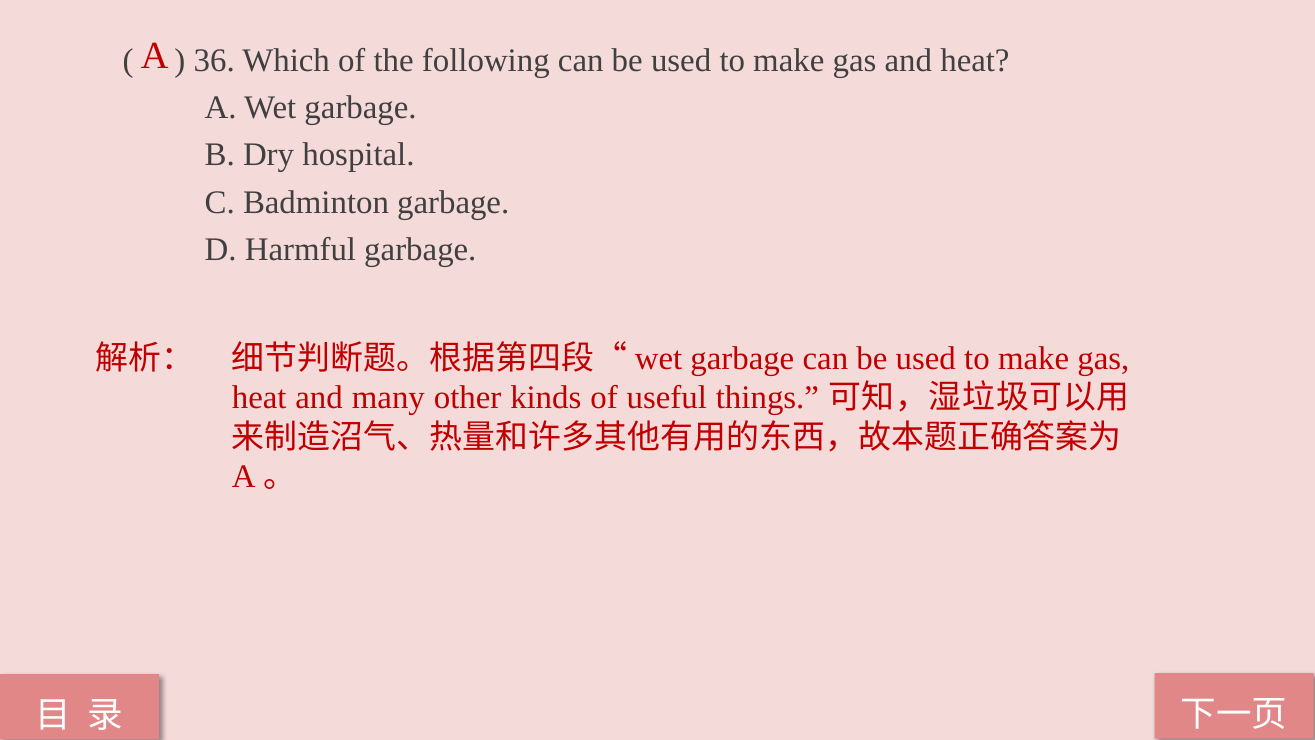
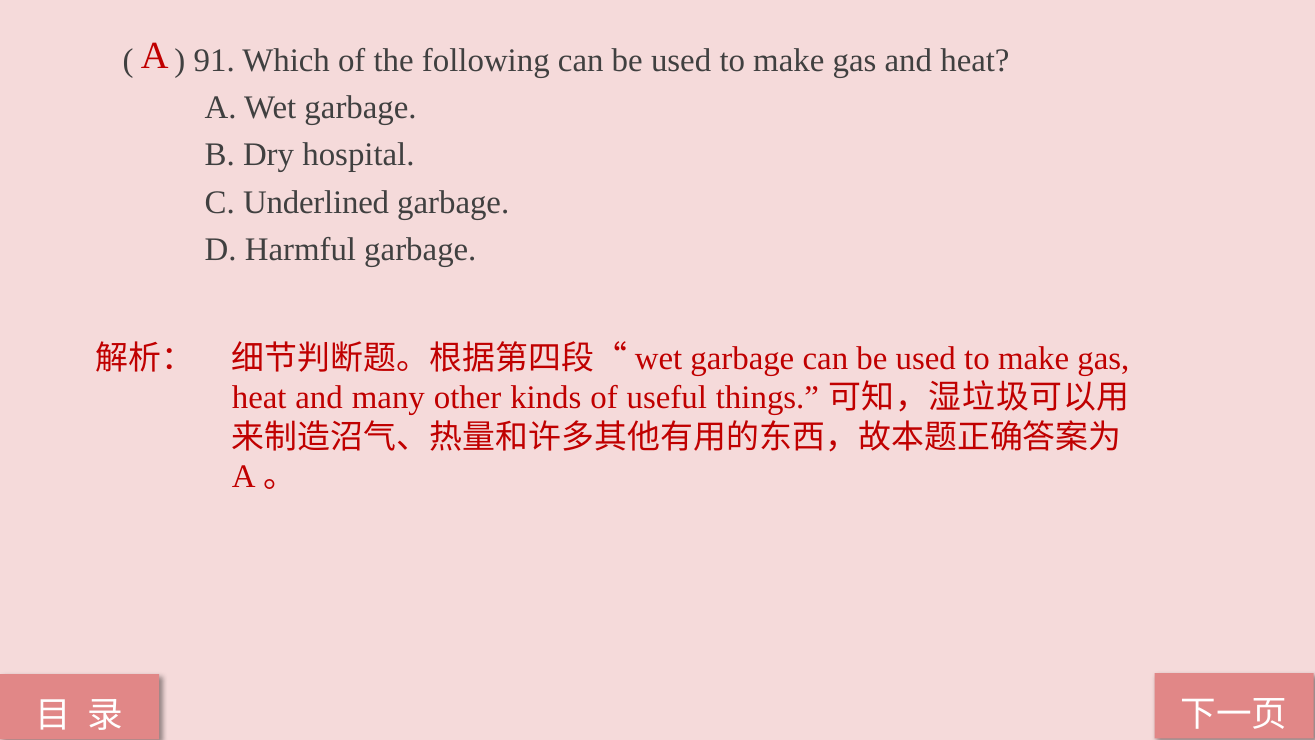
36: 36 -> 91
Badminton: Badminton -> Underlined
